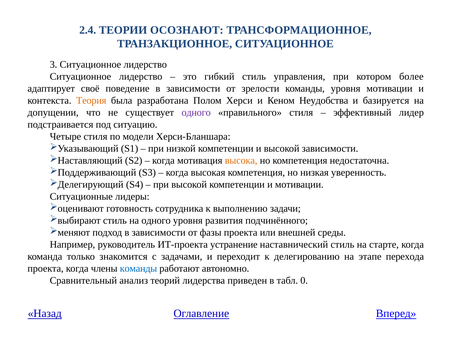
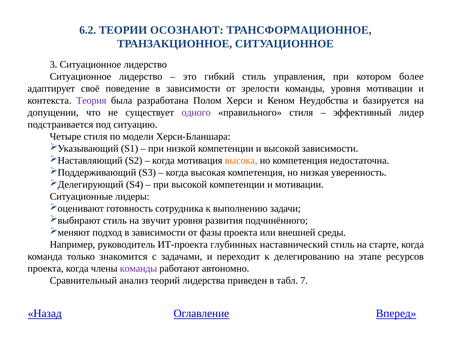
2.4: 2.4 -> 6.2
Теория colour: orange -> purple
на одного: одного -> звучит
устранение: устранение -> глубинных
перехода: перехода -> ресурсов
команды at (138, 269) colour: blue -> purple
0: 0 -> 7
